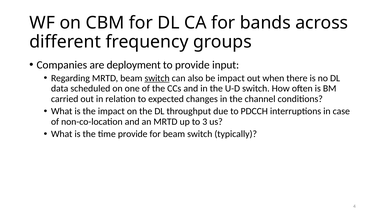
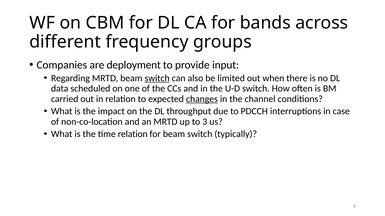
be impact: impact -> limited
changes underline: none -> present
time provide: provide -> relation
